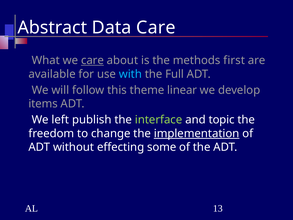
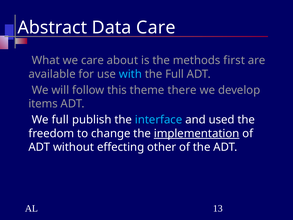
care at (92, 60) underline: present -> none
linear: linear -> there
We left: left -> full
interface colour: light green -> light blue
topic: topic -> used
some: some -> other
